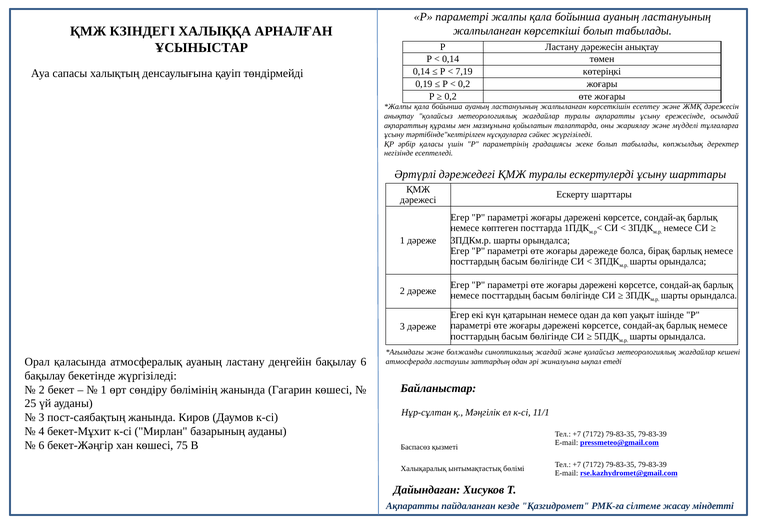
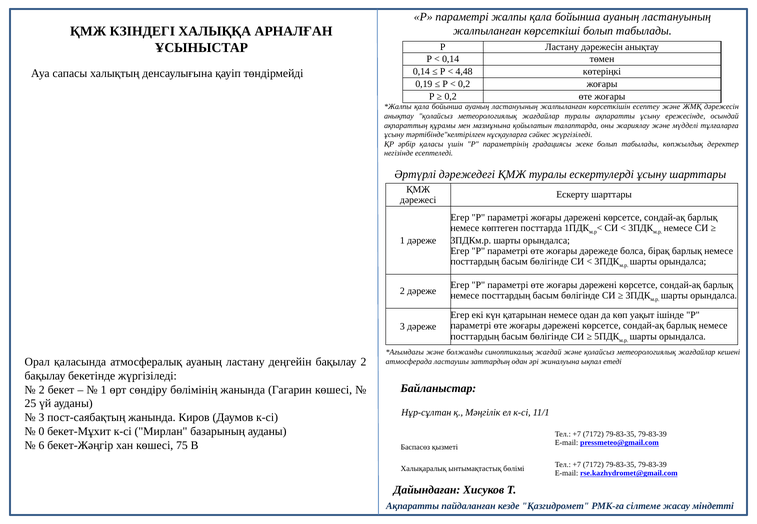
7,19: 7,19 -> 4,48
бақылау 6: 6 -> 2
4: 4 -> 0
